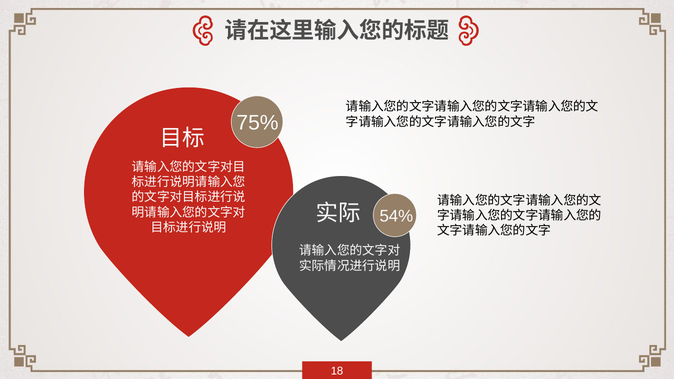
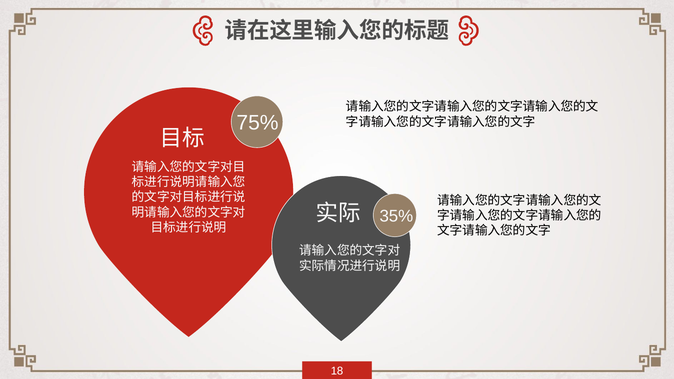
54%: 54% -> 35%
